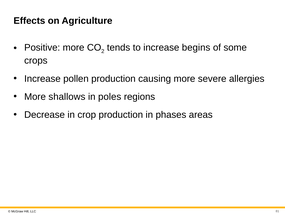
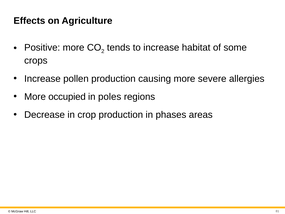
begins: begins -> habitat
shallows: shallows -> occupied
